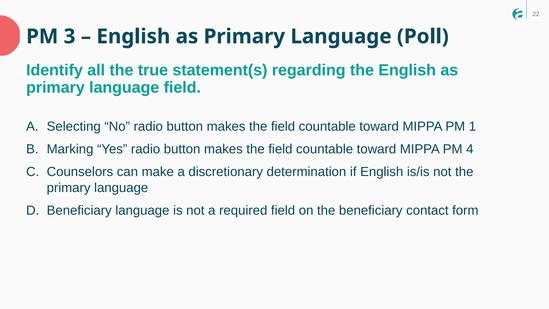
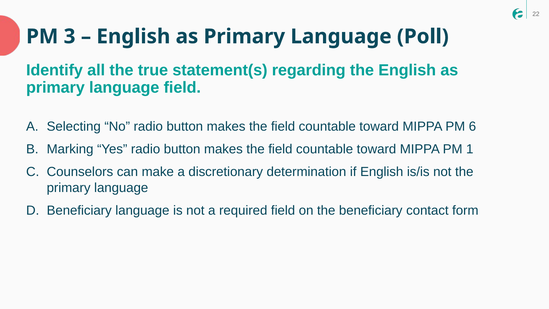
1: 1 -> 6
4: 4 -> 1
